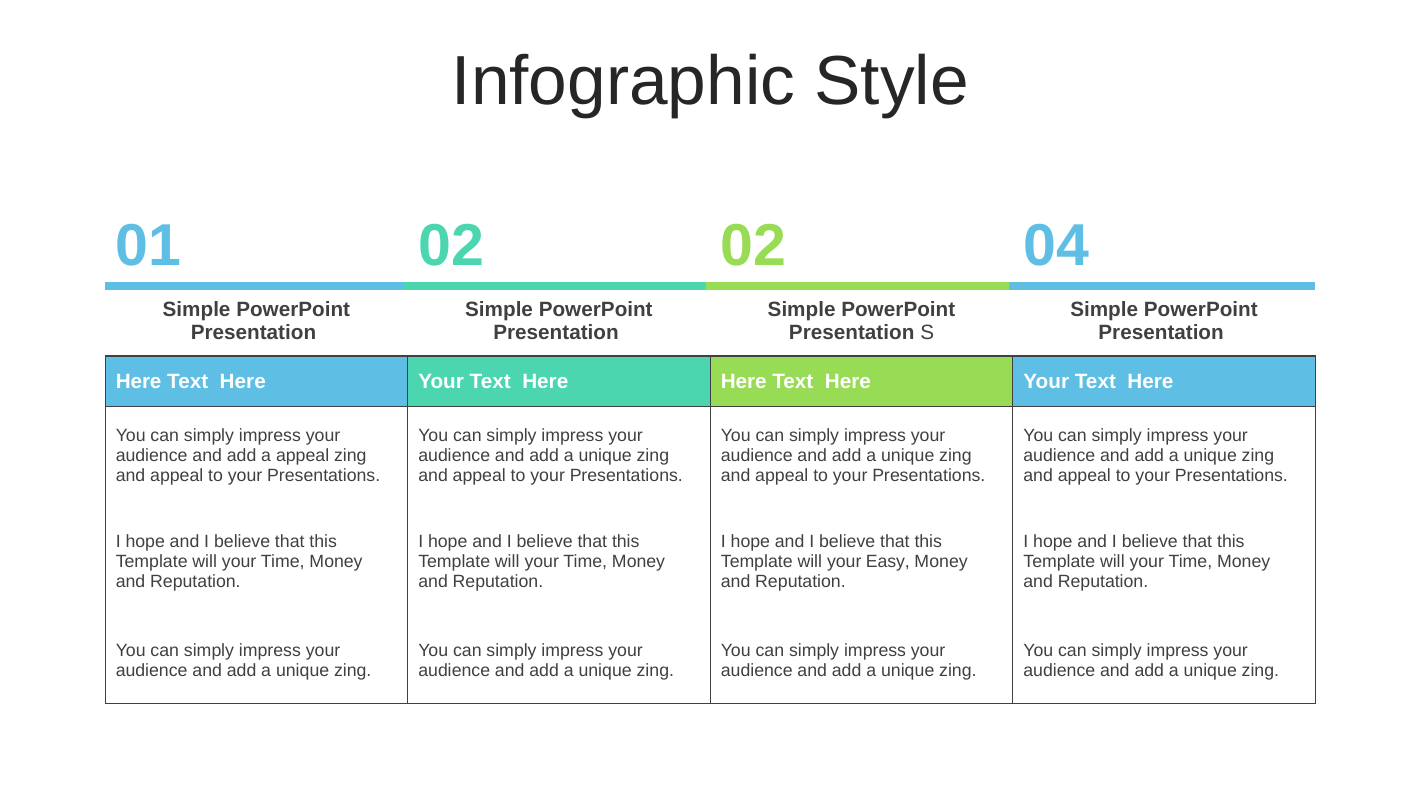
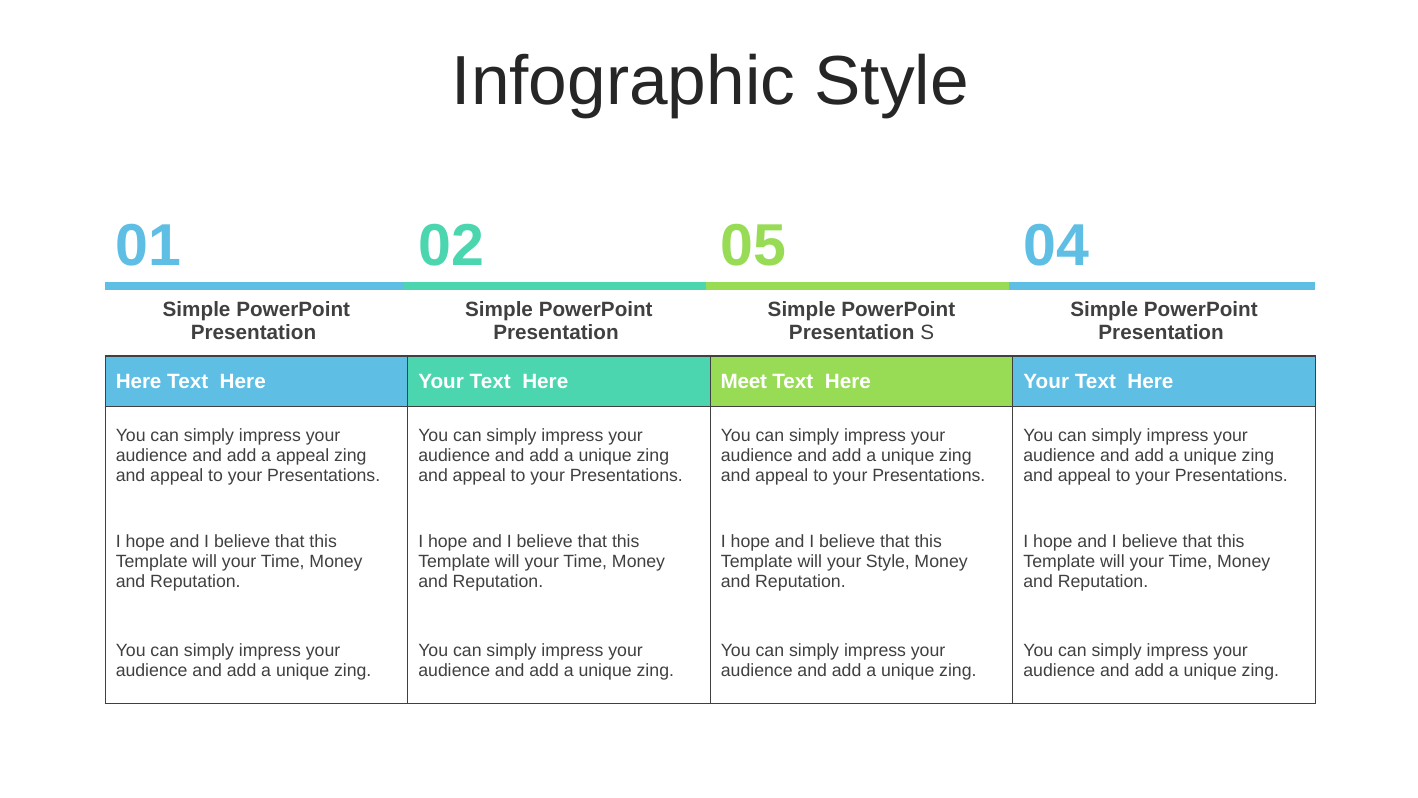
02 02: 02 -> 05
Here Here: Here -> Meet
your Easy: Easy -> Style
